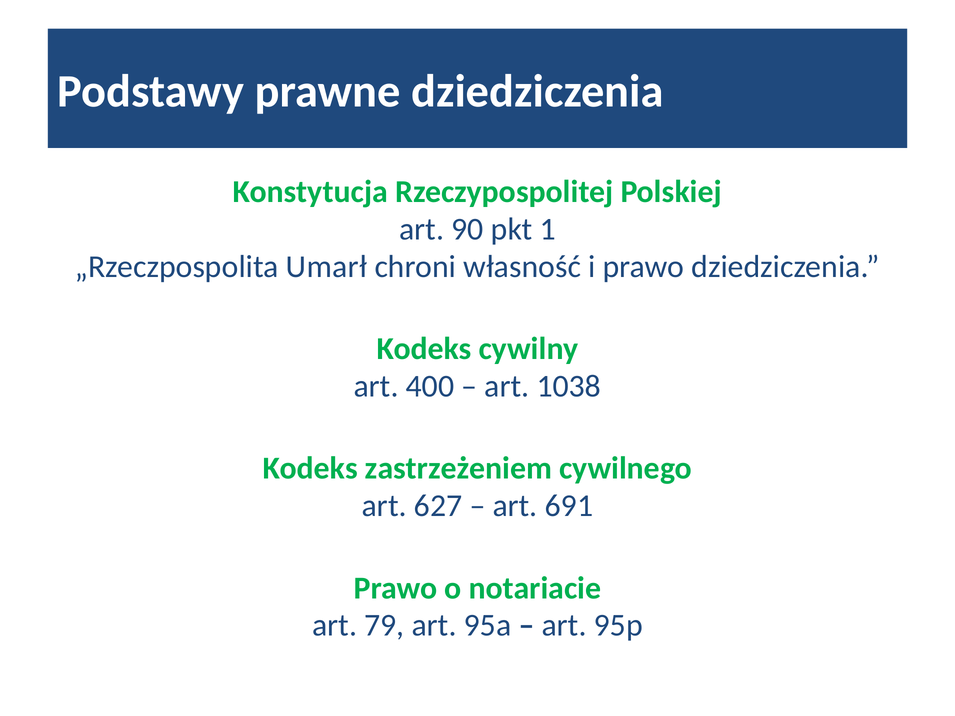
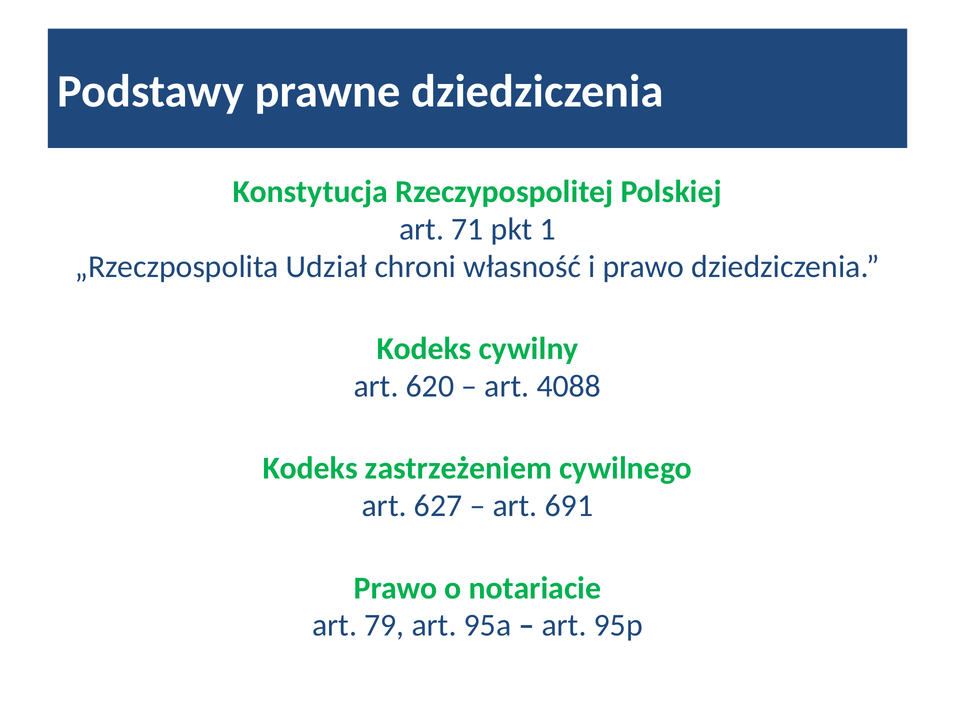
90: 90 -> 71
Umarł: Umarł -> Udział
400: 400 -> 620
1038: 1038 -> 4088
